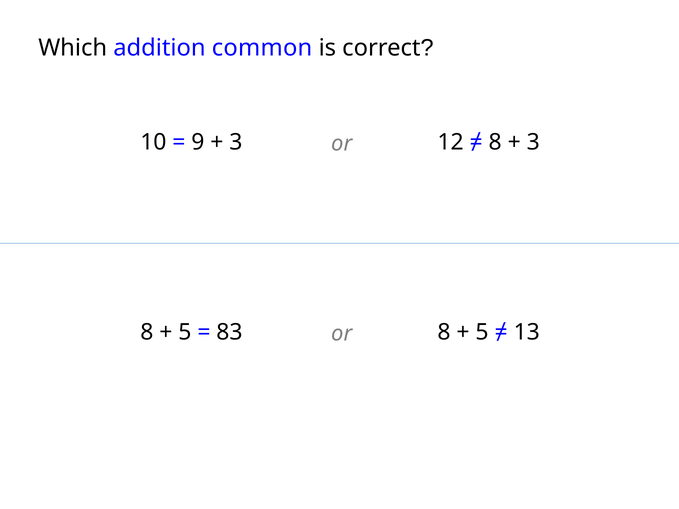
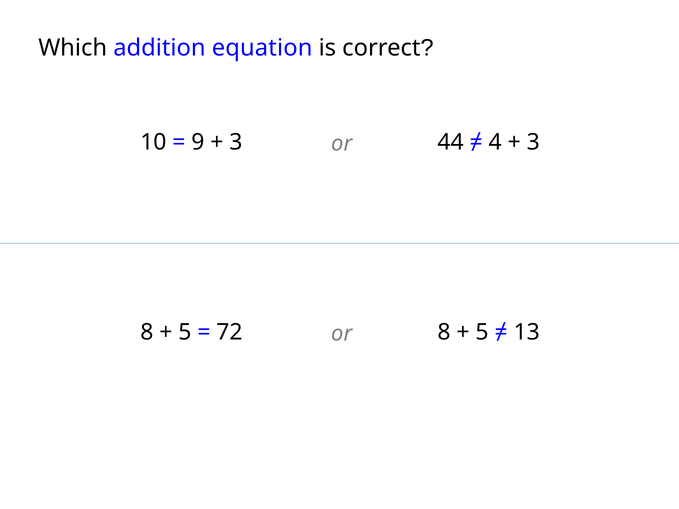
common: common -> equation
12: 12 -> 44
8 at (495, 142): 8 -> 4
83: 83 -> 72
